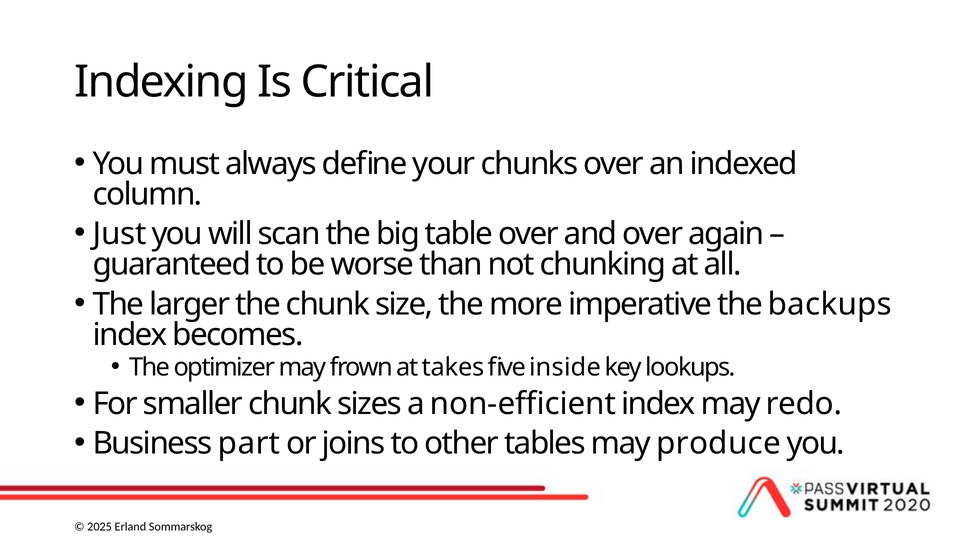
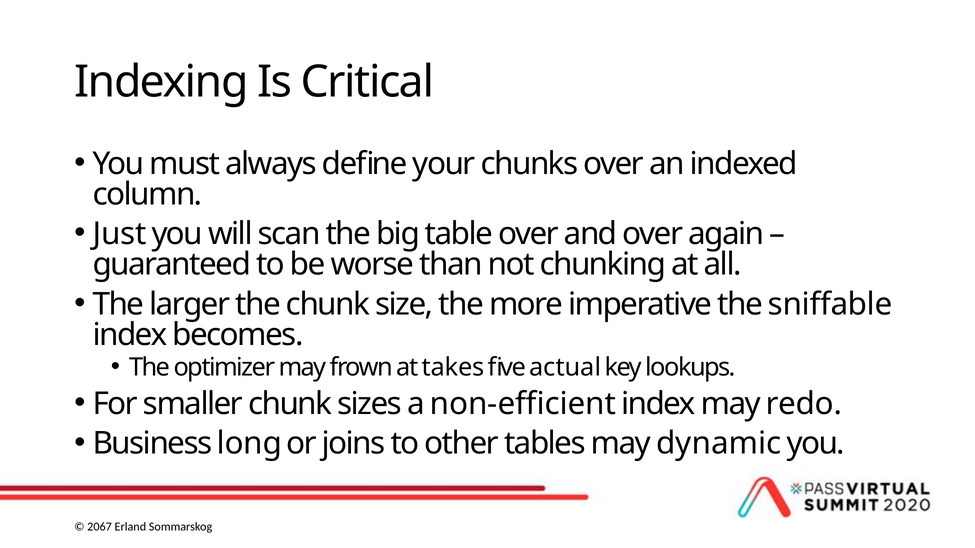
backups: backups -> sniffable
inside: inside -> actual
part: part -> long
produce: produce -> dynamic
2025: 2025 -> 2067
